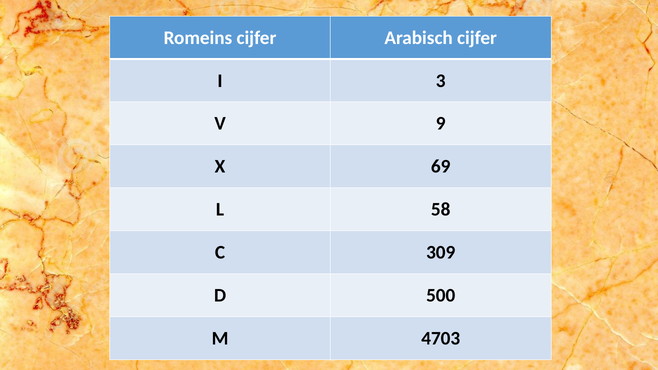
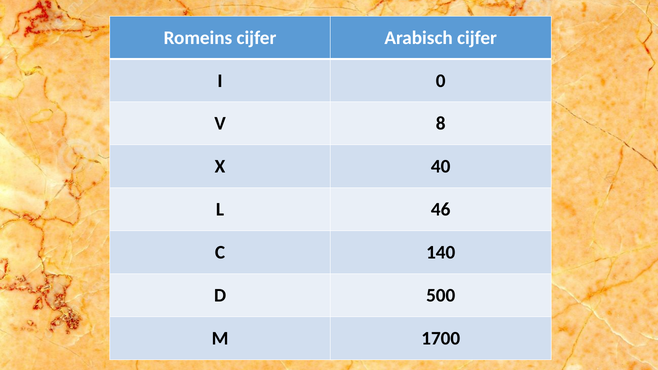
3: 3 -> 0
9: 9 -> 8
69: 69 -> 40
58: 58 -> 46
309: 309 -> 140
4703: 4703 -> 1700
